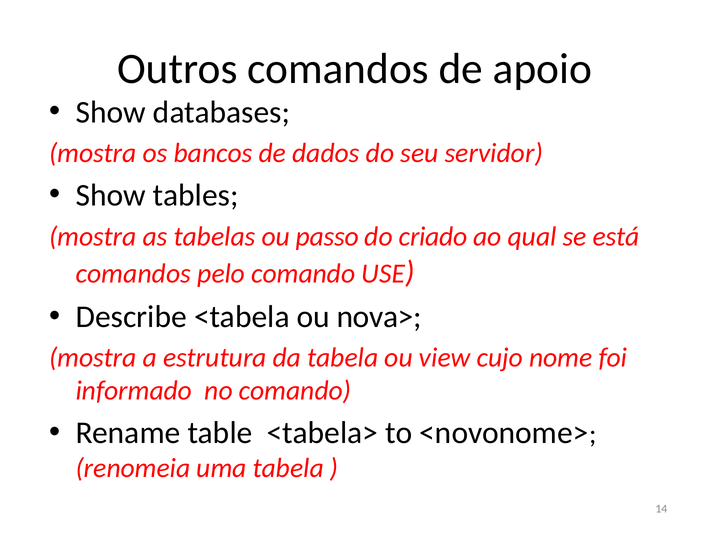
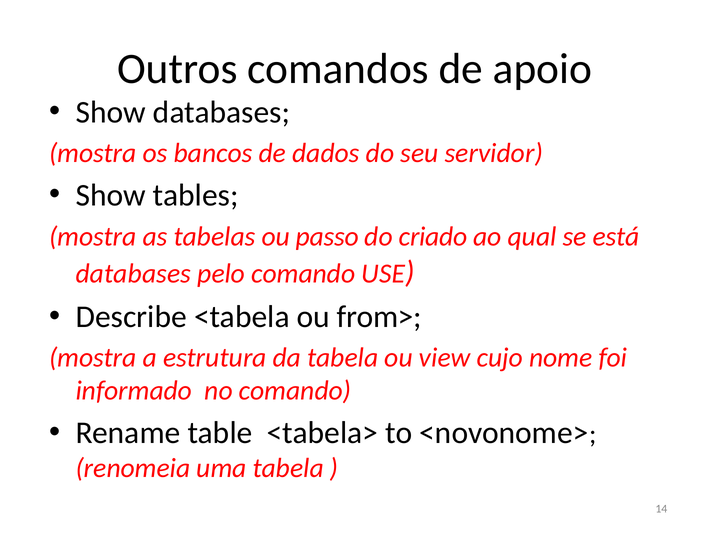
comandos at (133, 274): comandos -> databases
nova>: nova> -> from>
